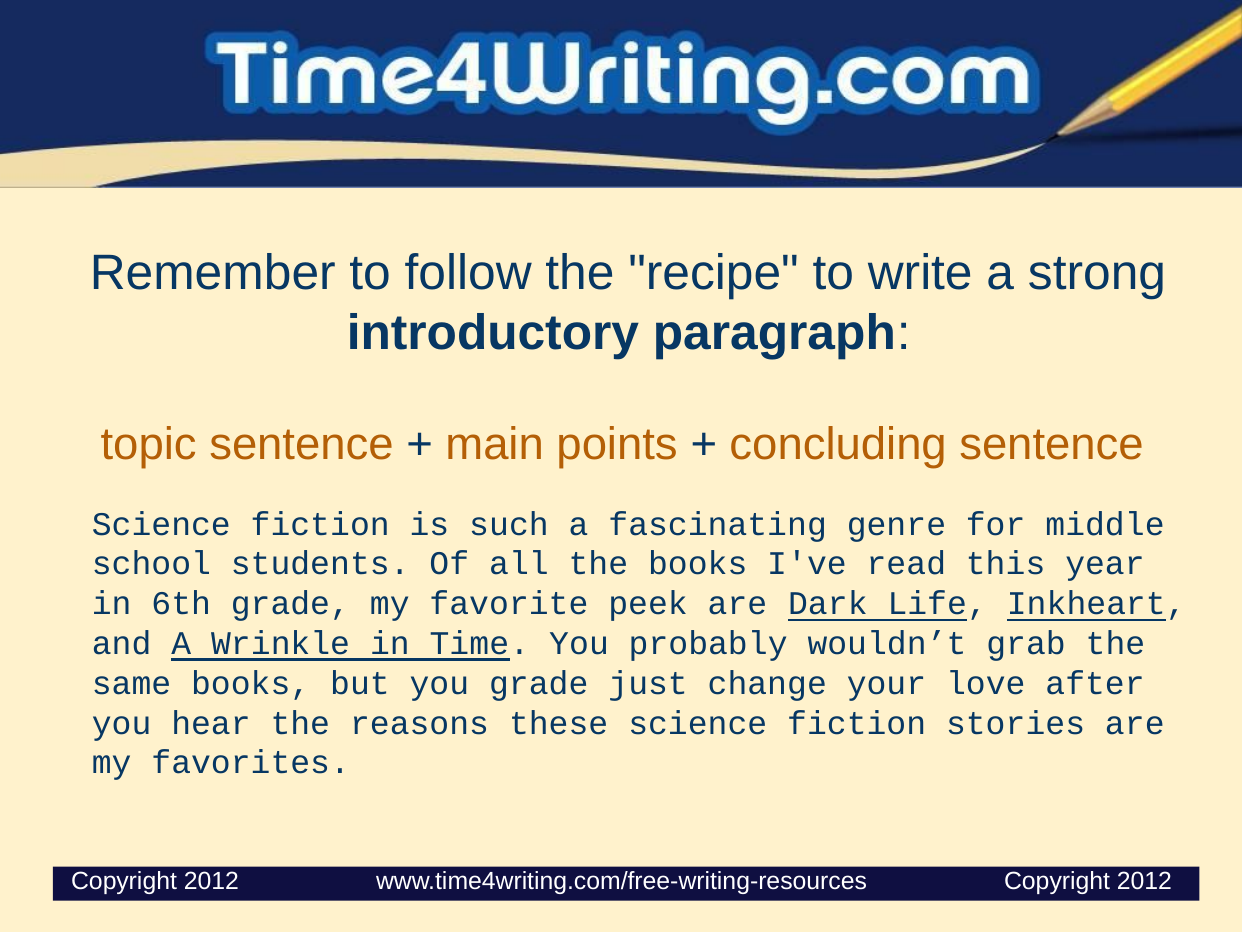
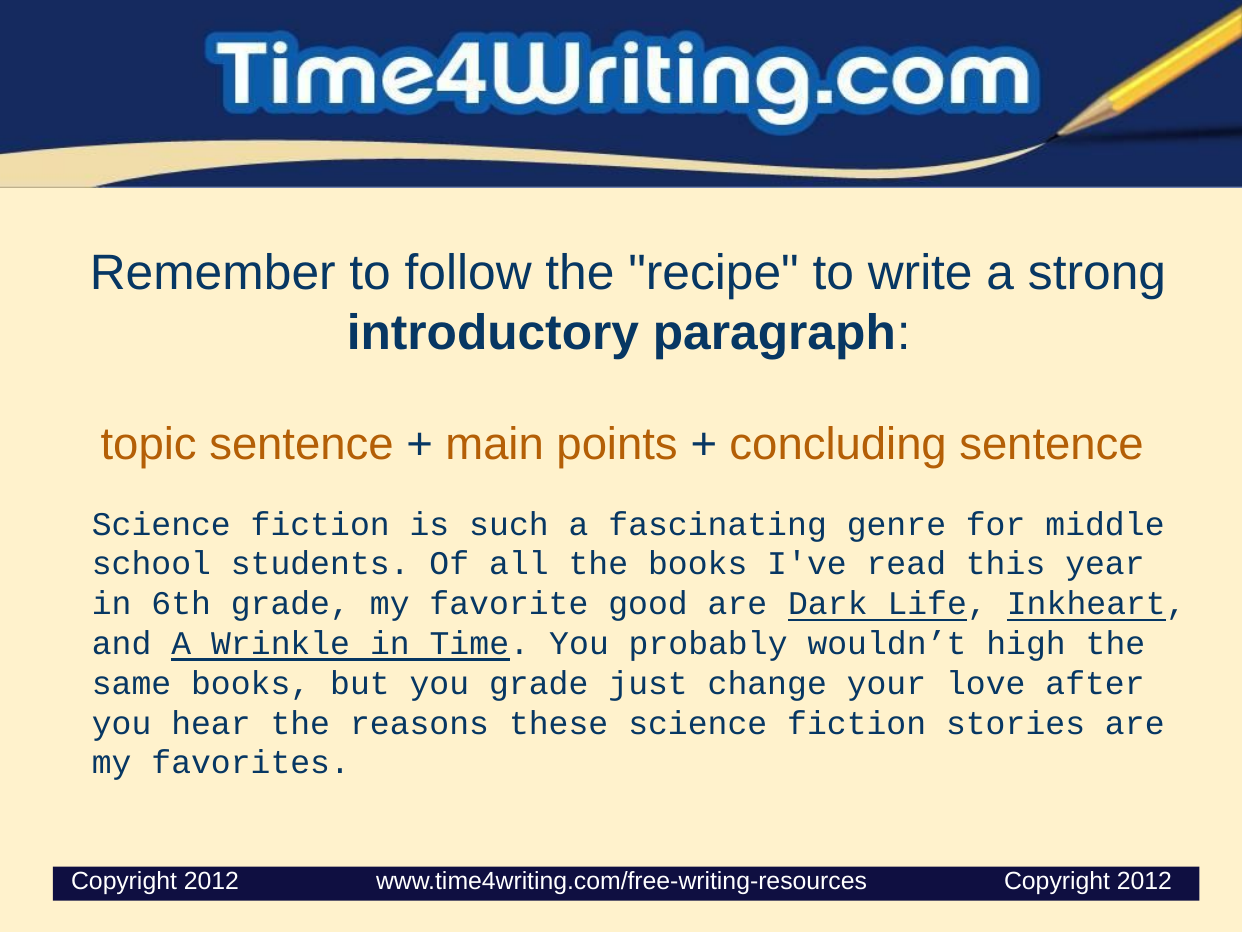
peek: peek -> good
grab: grab -> high
